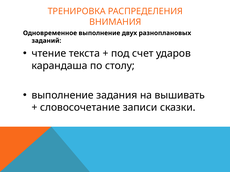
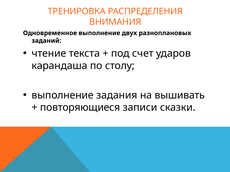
словосочетание: словосочетание -> повторяющиеся
